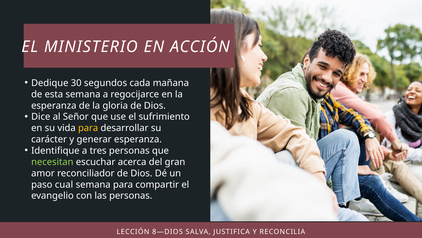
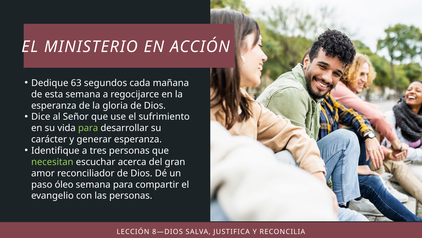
30: 30 -> 63
para at (88, 128) colour: yellow -> light green
cual: cual -> óleo
